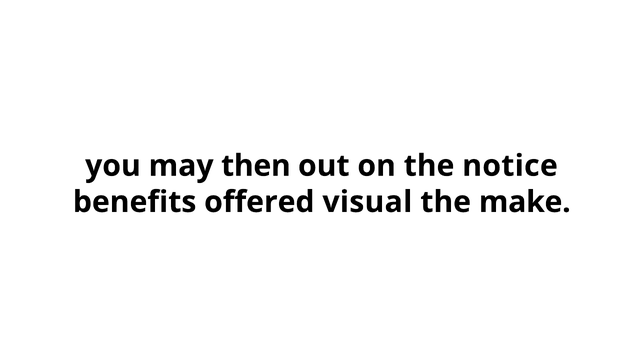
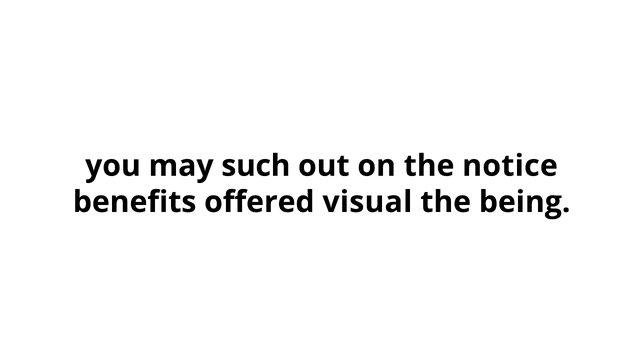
then: then -> such
make: make -> being
